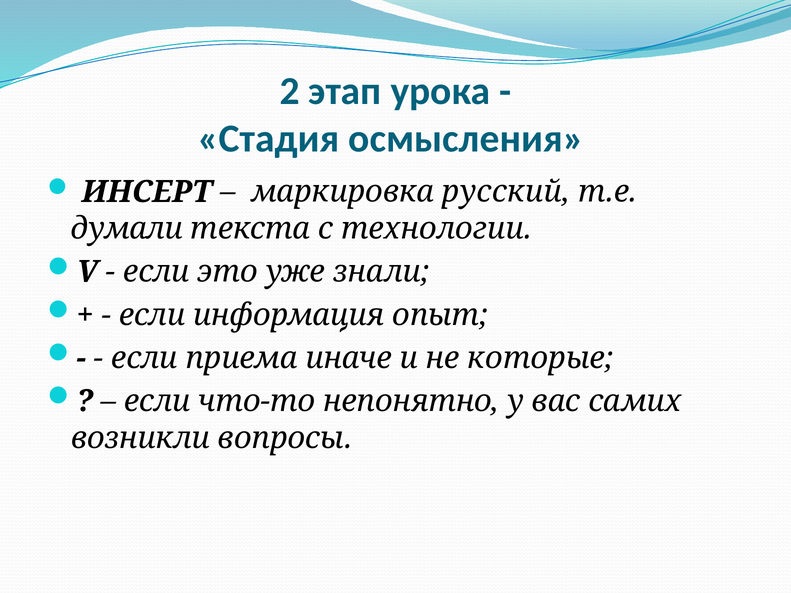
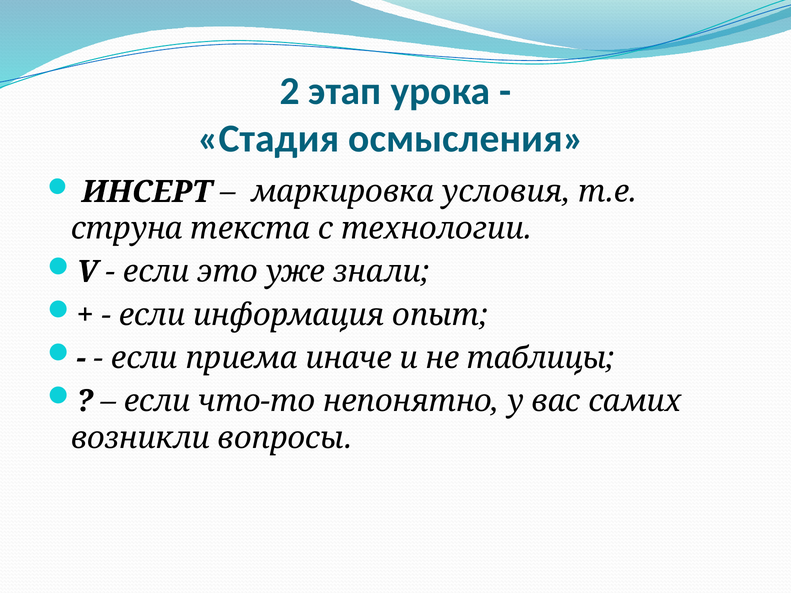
русский: русский -> условия
думали: думали -> струна
которые: которые -> таблицы
